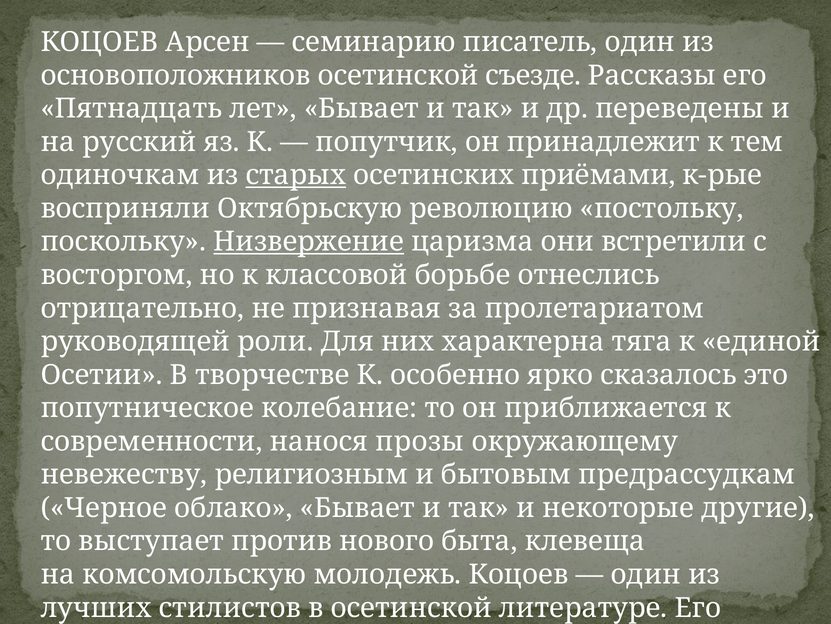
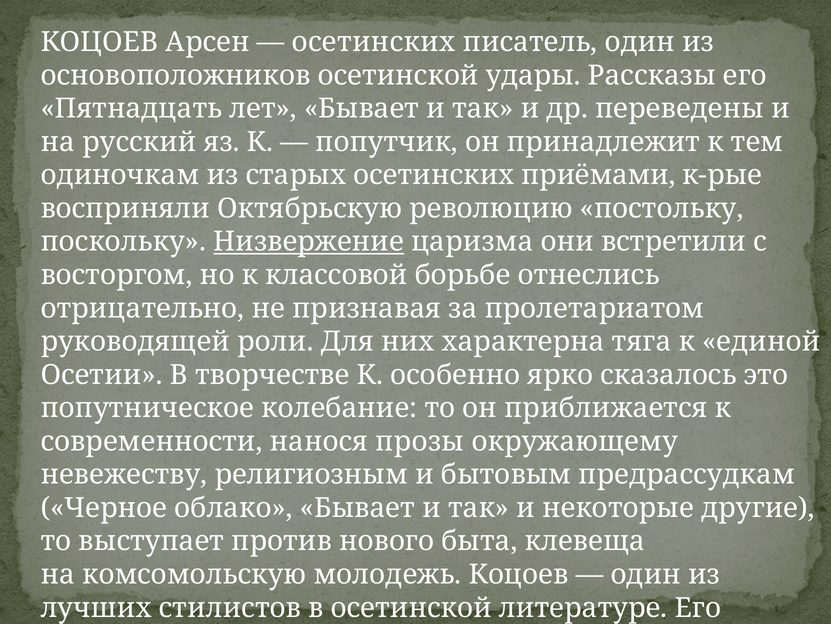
семинарию at (374, 42): семинарию -> осетинских
съезде: съезде -> удары
старых underline: present -> none
